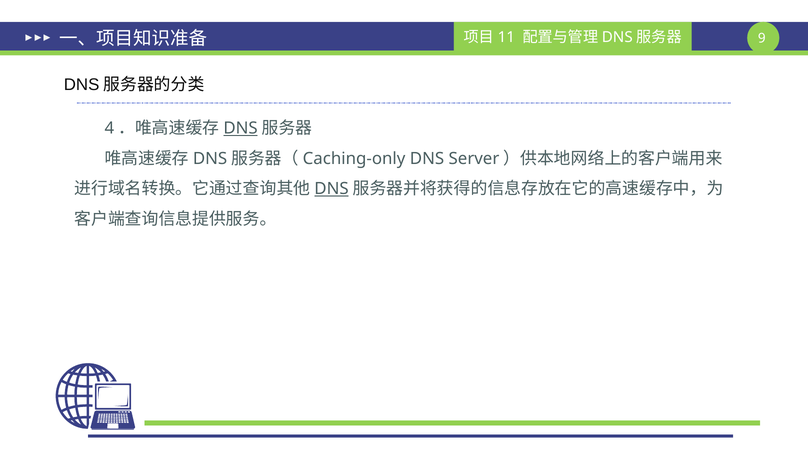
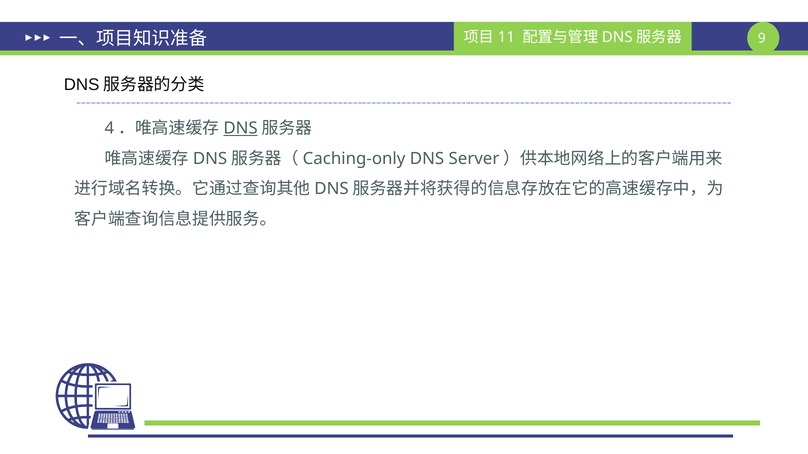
DNS at (332, 189) underline: present -> none
